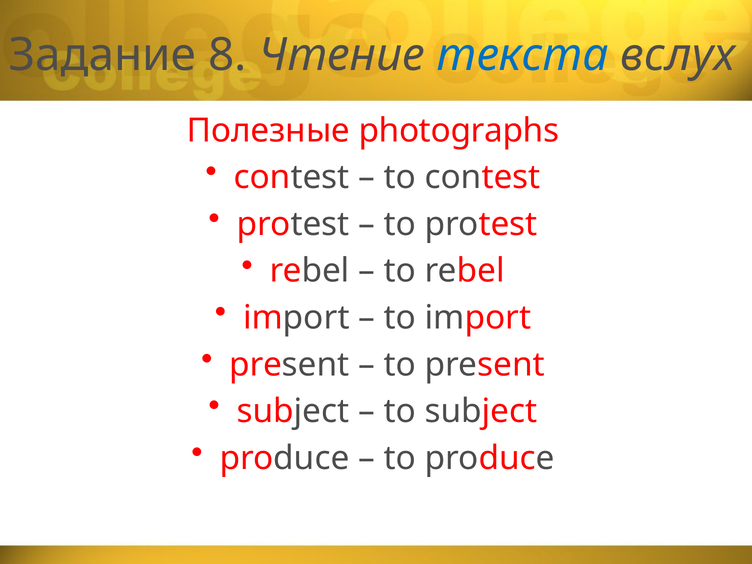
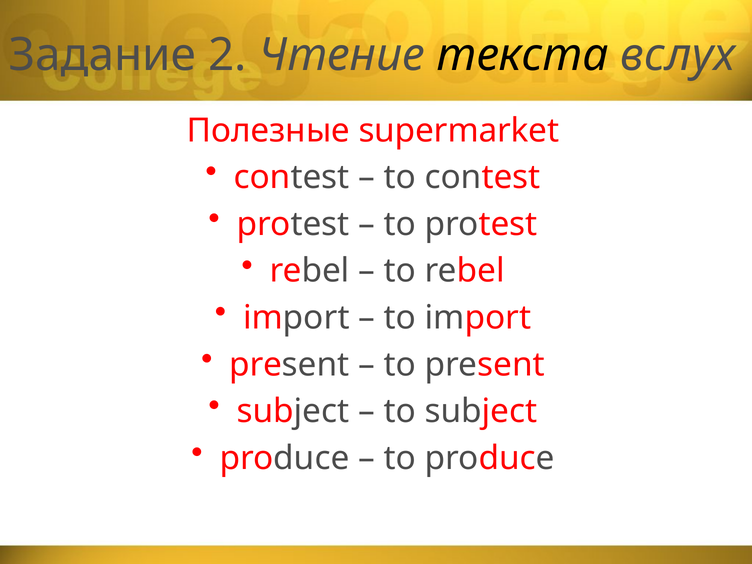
8: 8 -> 2
текста colour: blue -> black
photographs: photographs -> supermarket
